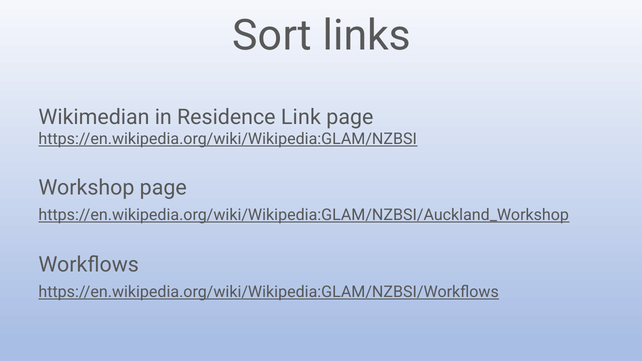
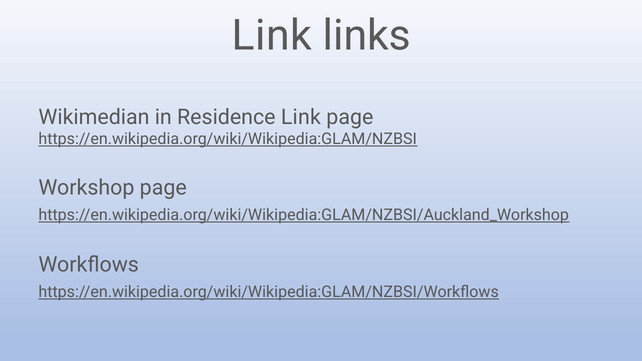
Sort at (272, 36): Sort -> Link
